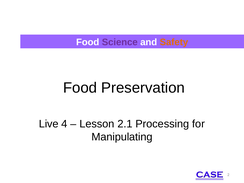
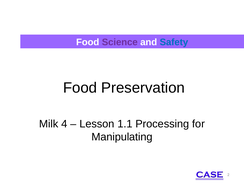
Safety colour: orange -> blue
Live: Live -> Milk
2.1: 2.1 -> 1.1
